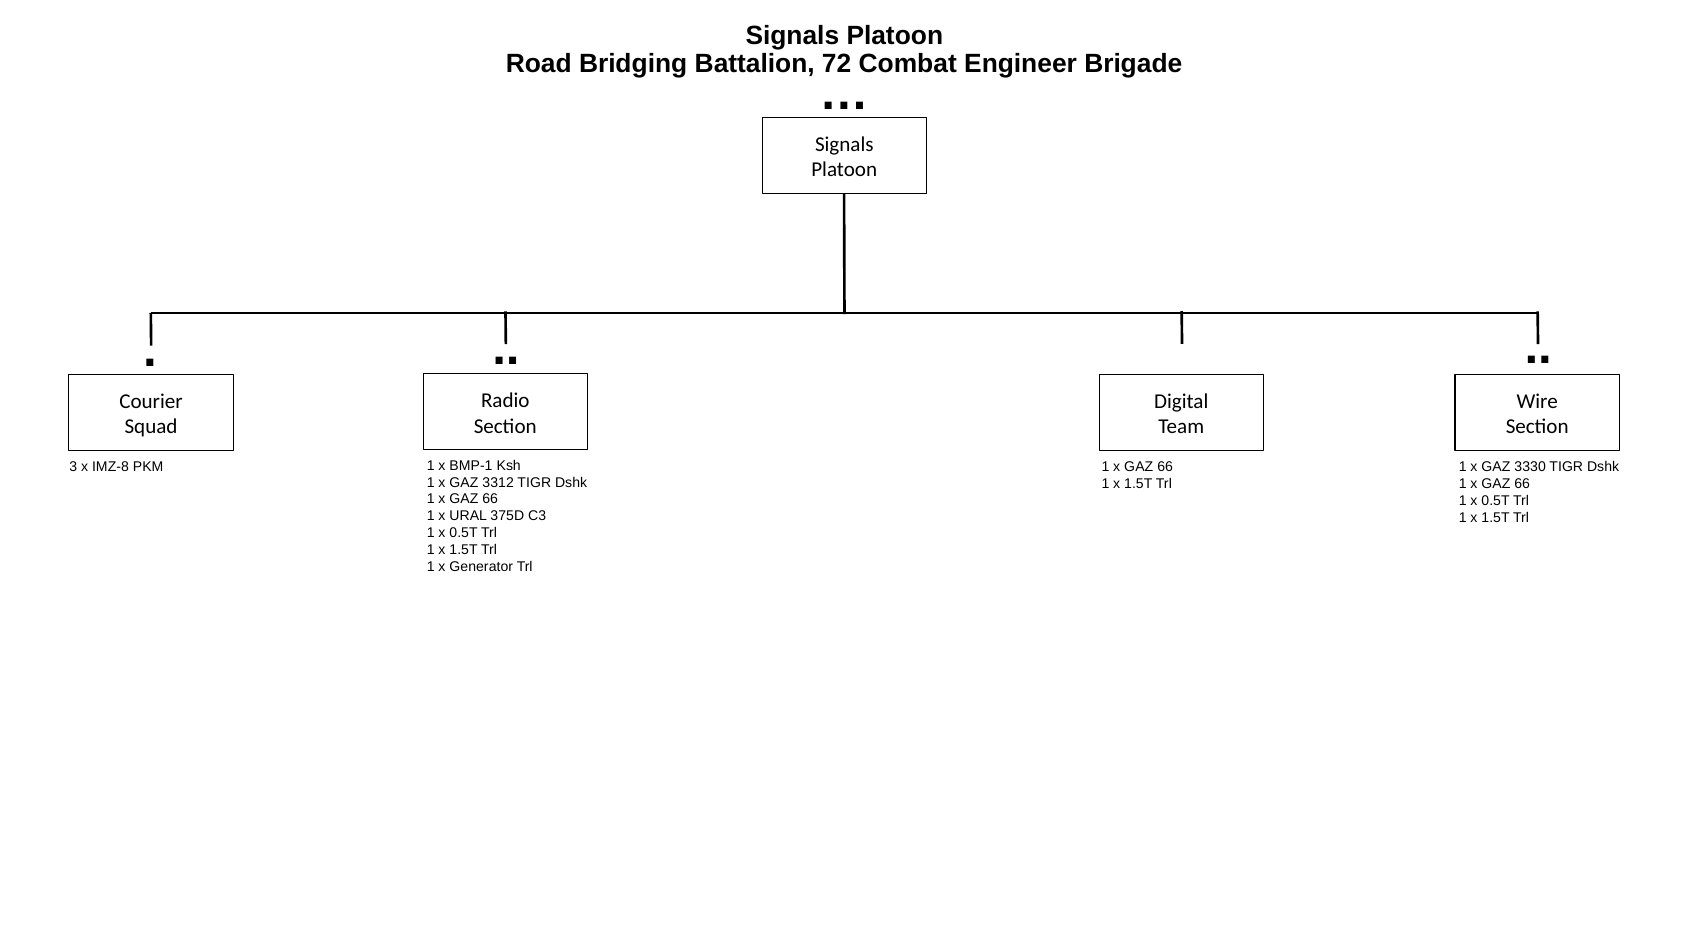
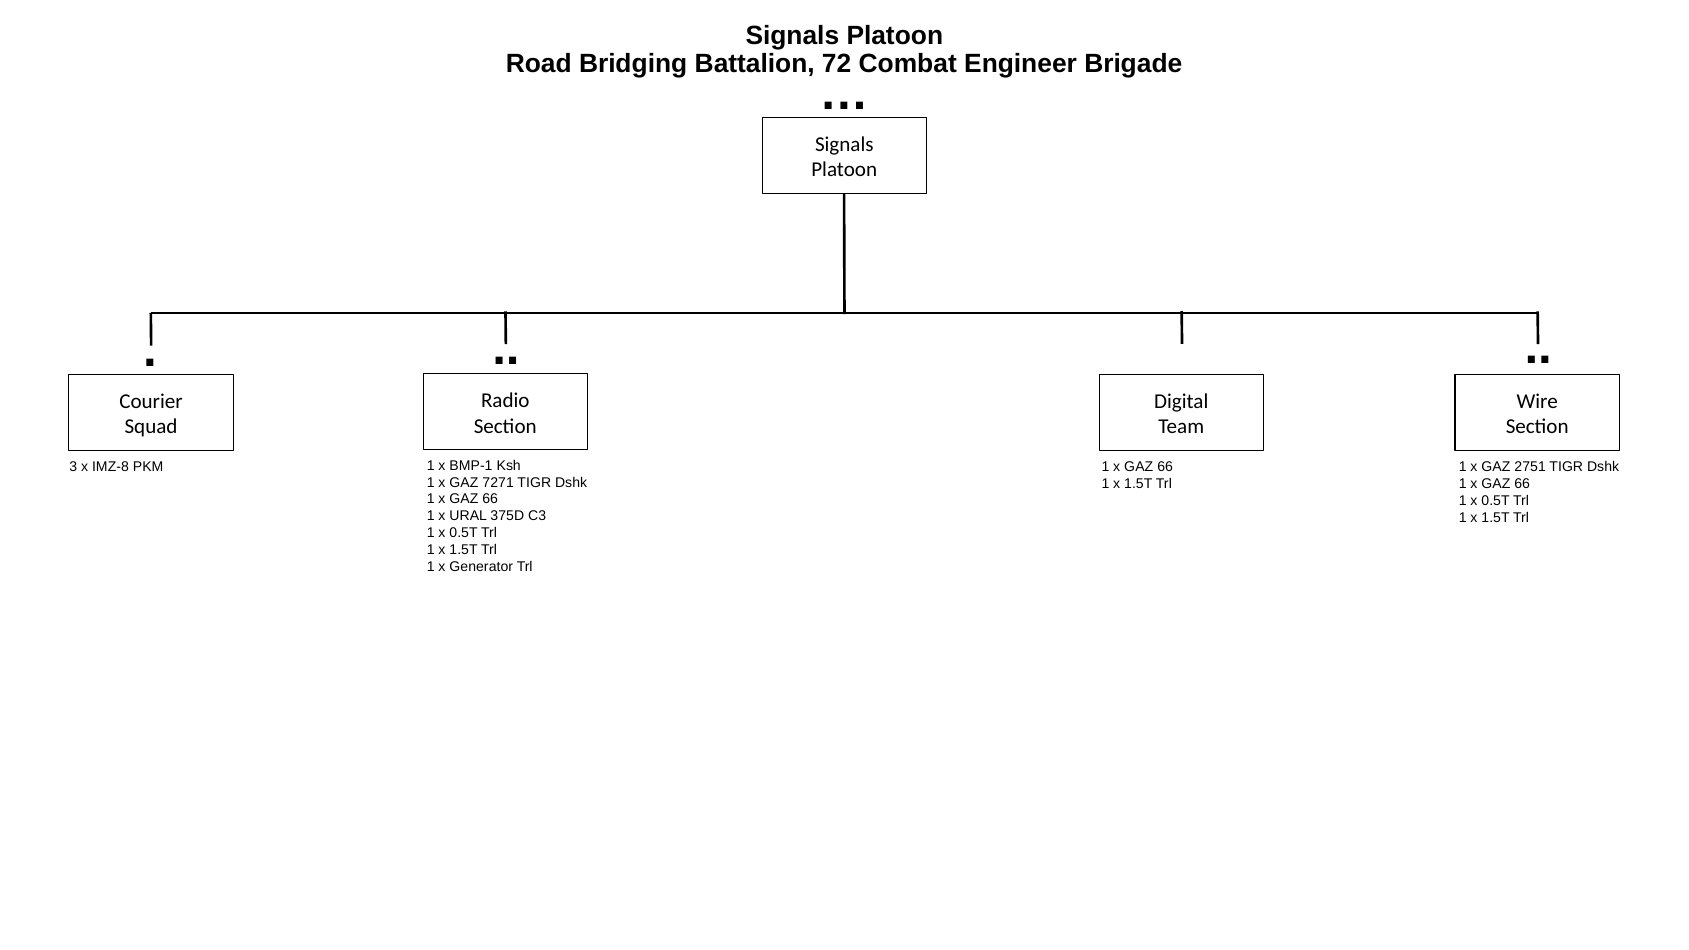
3330: 3330 -> 2751
3312: 3312 -> 7271
